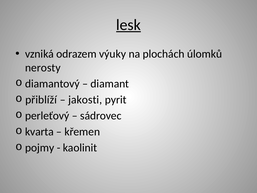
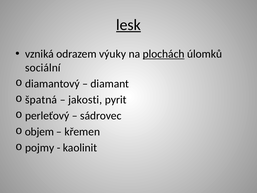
plochách underline: none -> present
nerosty: nerosty -> sociální
přiblíží: přiblíží -> špatná
kvarta: kvarta -> objem
